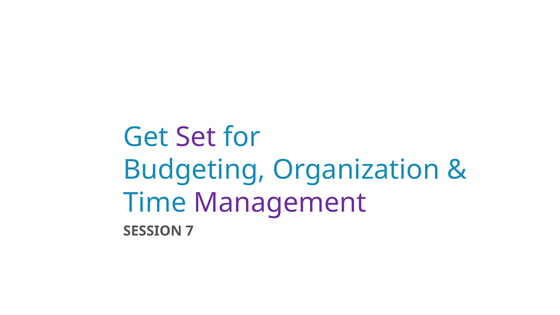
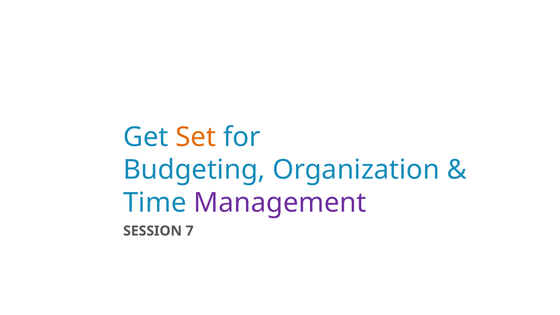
Set colour: purple -> orange
